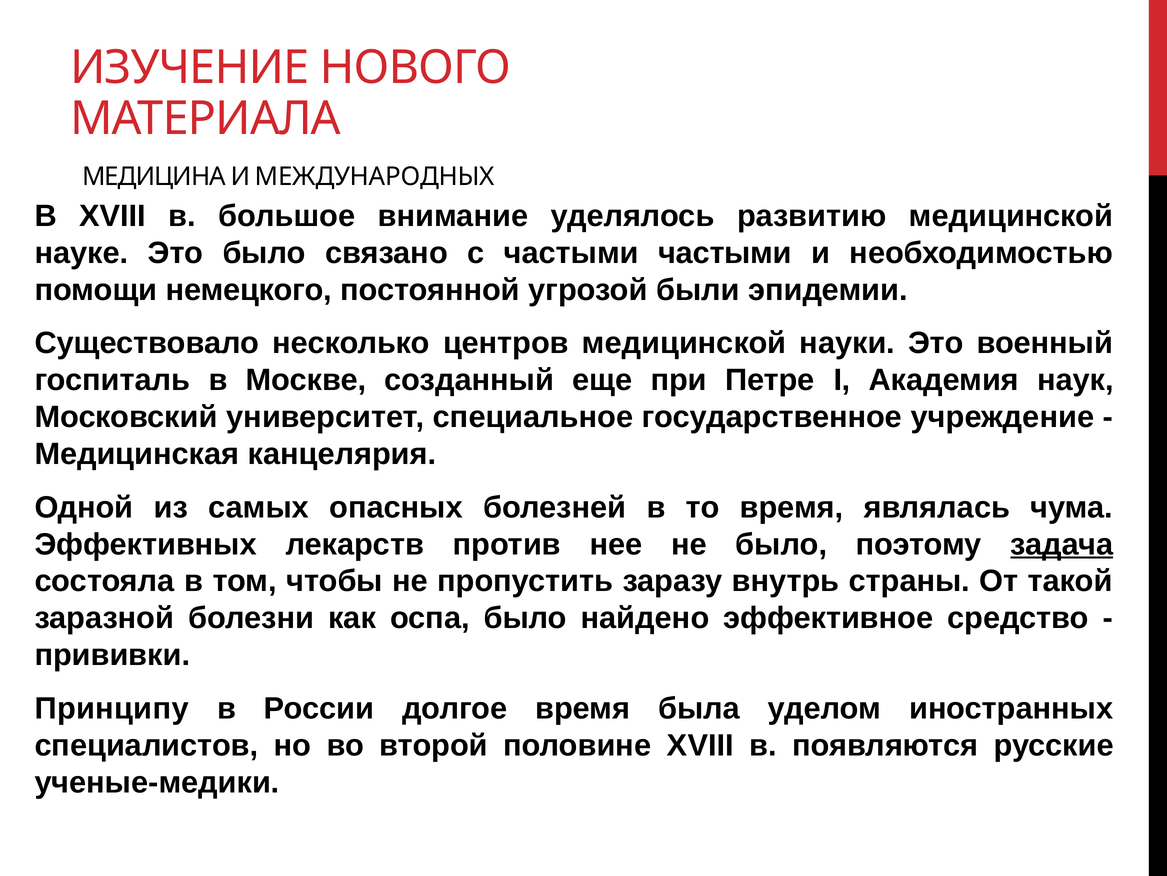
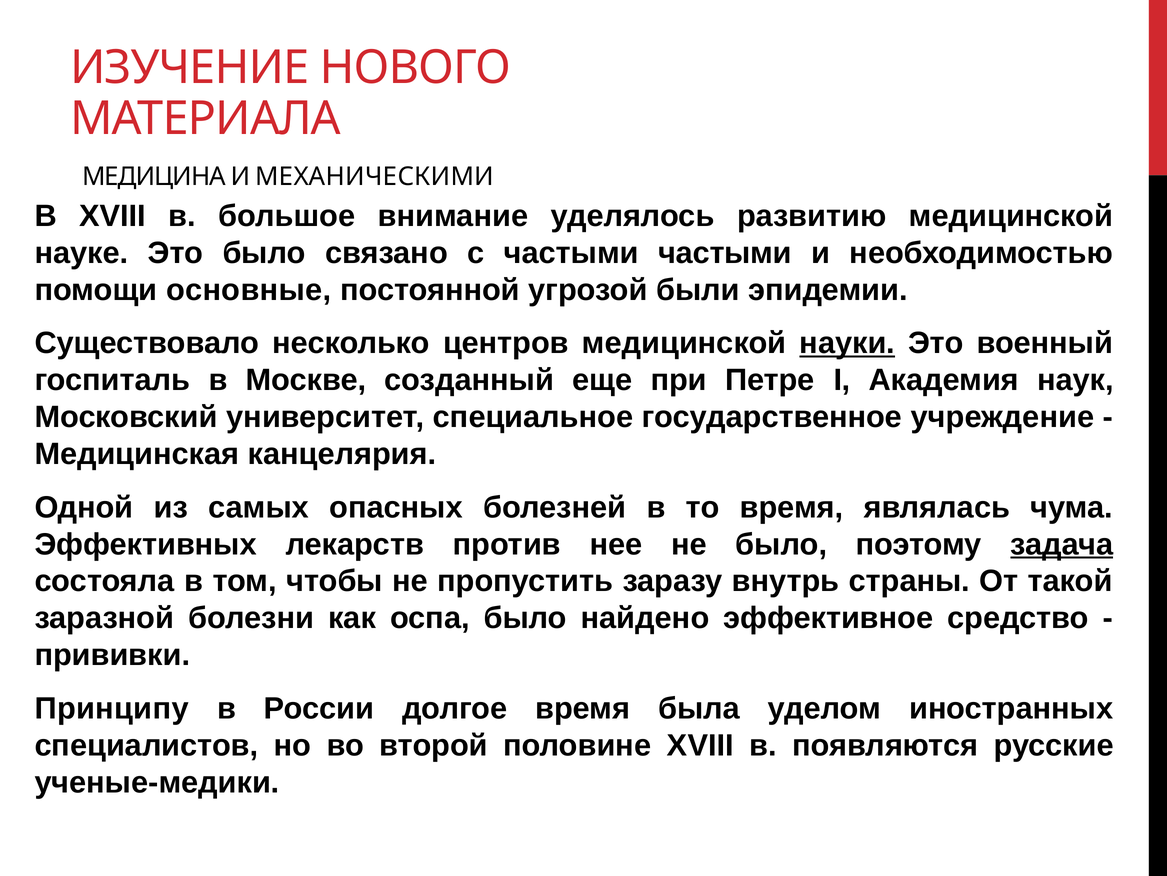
МЕЖДУНАРОДНЫХ: МЕЖДУНАРОДНЫХ -> МЕХАНИЧЕСКИМИ
немецкого: немецкого -> основные
науки underline: none -> present
